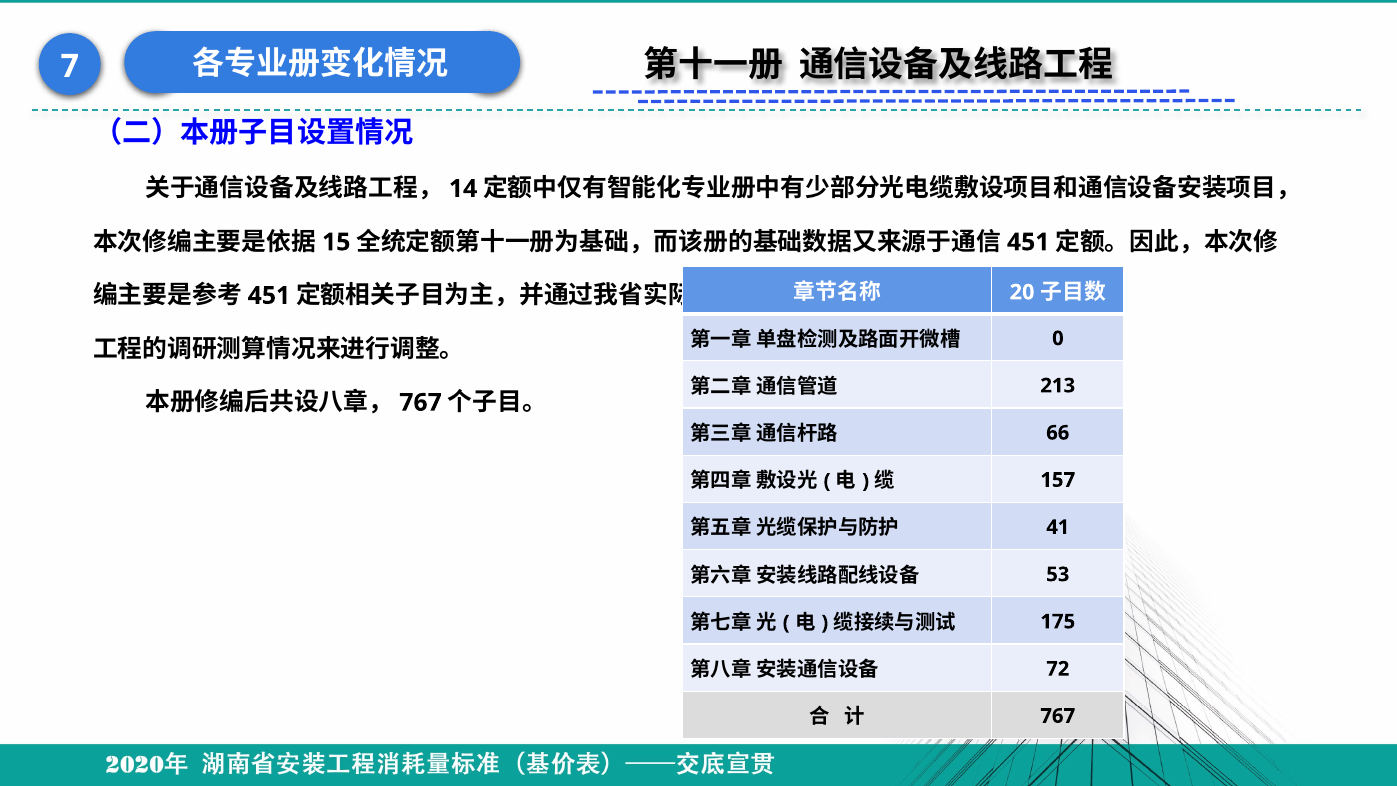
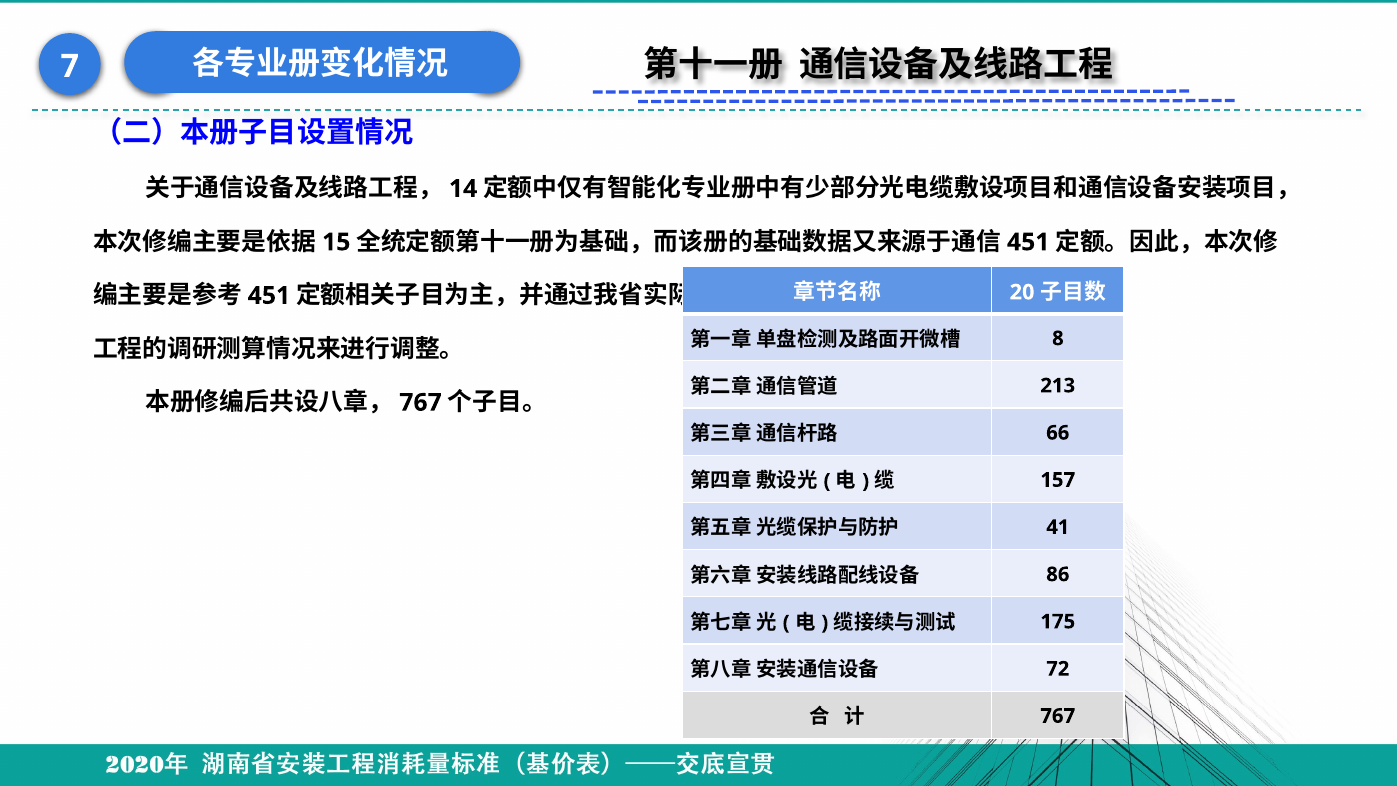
0: 0 -> 8
53: 53 -> 86
